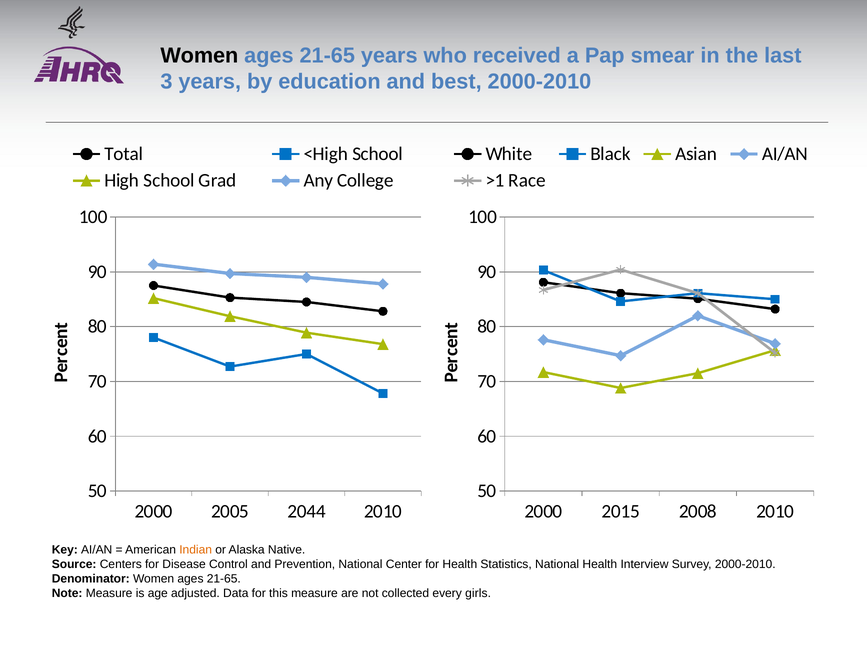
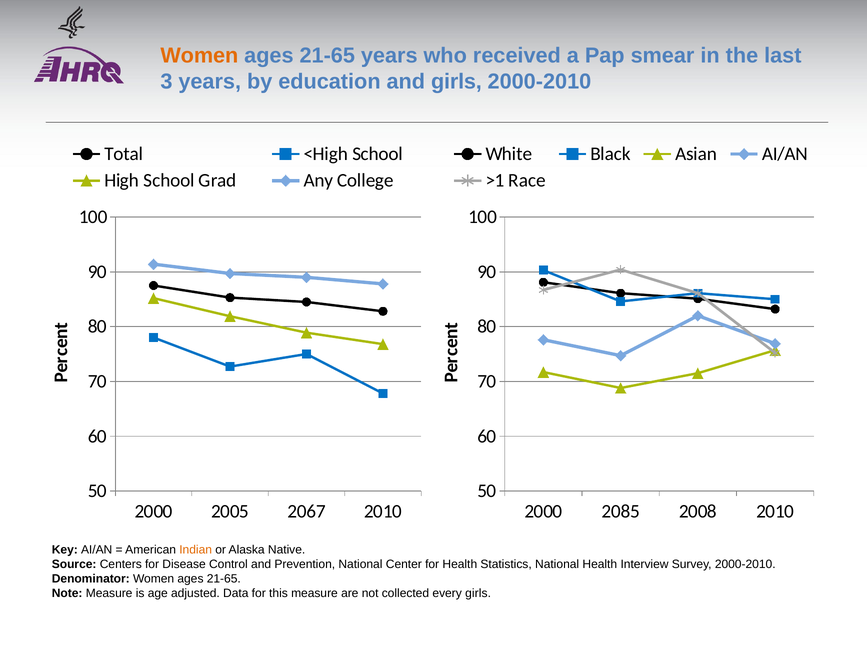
Women at (199, 56) colour: black -> orange
and best: best -> girls
2044: 2044 -> 2067
2015: 2015 -> 2085
